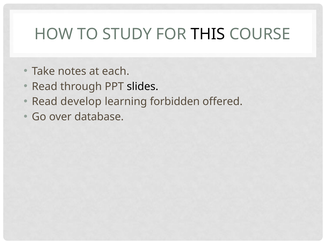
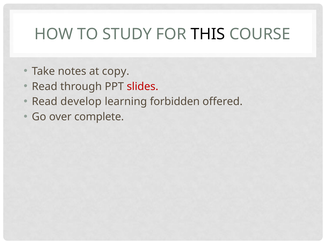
each: each -> copy
slides colour: black -> red
database: database -> complete
